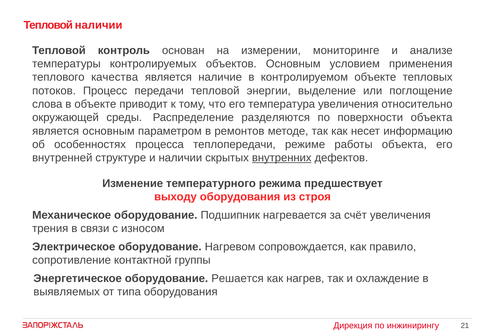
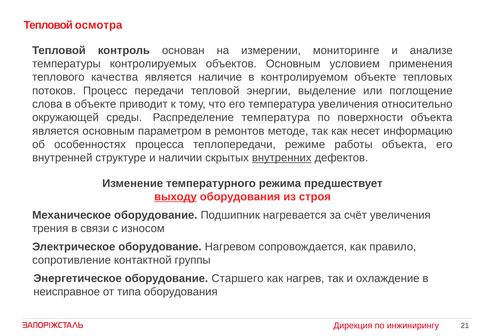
Тепловой наличии: наличии -> осмотра
Распределение разделяются: разделяются -> температура
выходу underline: none -> present
Решается: Решается -> Старшего
выявляемых: выявляемых -> неисправное
